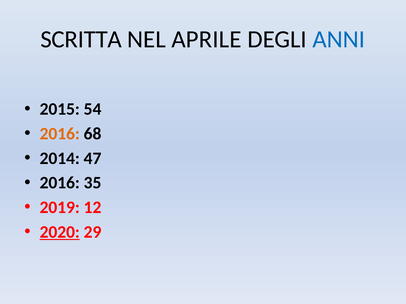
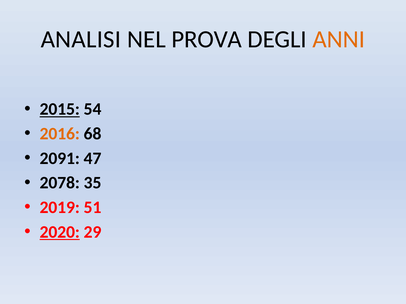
SCRITTA: SCRITTA -> ANALISI
APRILE: APRILE -> PROVA
ANNI colour: blue -> orange
2015 underline: none -> present
2014: 2014 -> 2091
2016 at (60, 183): 2016 -> 2078
12: 12 -> 51
